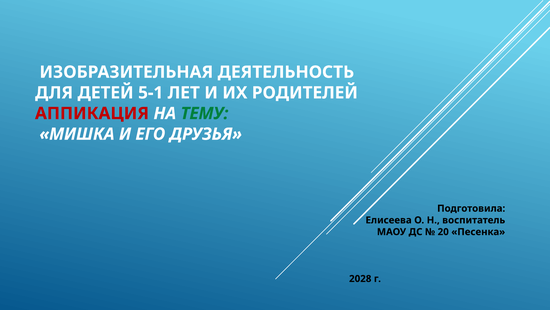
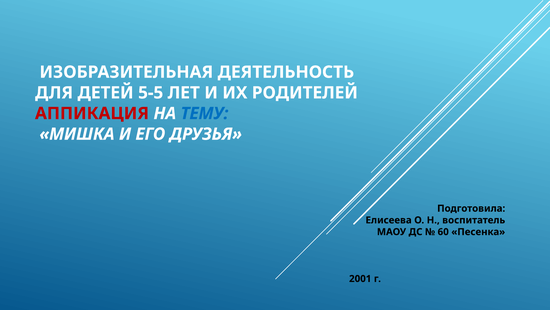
5-1: 5-1 -> 5-5
ТЕМУ colour: green -> blue
20: 20 -> 60
2028: 2028 -> 2001
